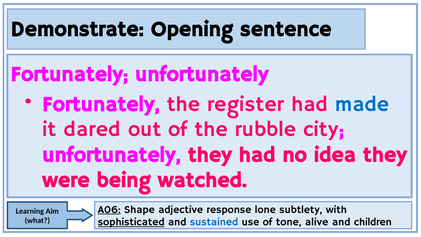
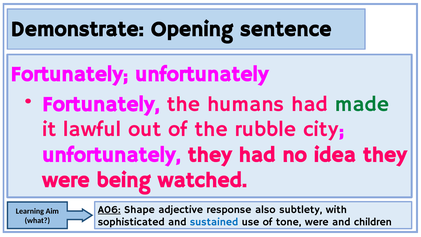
register: register -> humans
made colour: blue -> green
dared: dared -> lawful
lone: lone -> also
sophisticated underline: present -> none
tone alive: alive -> were
